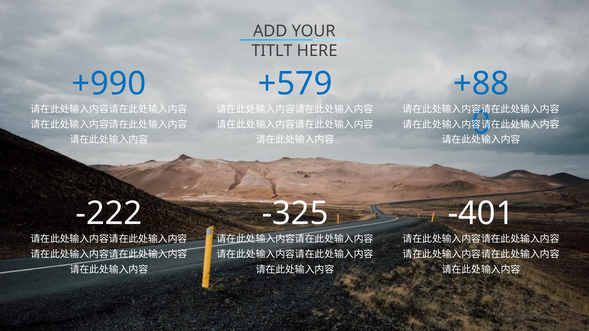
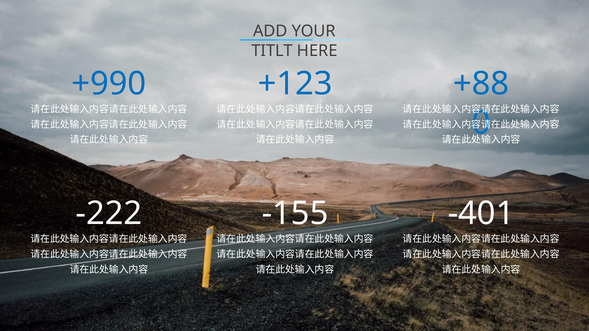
+579: +579 -> +123
-325: -325 -> -155
